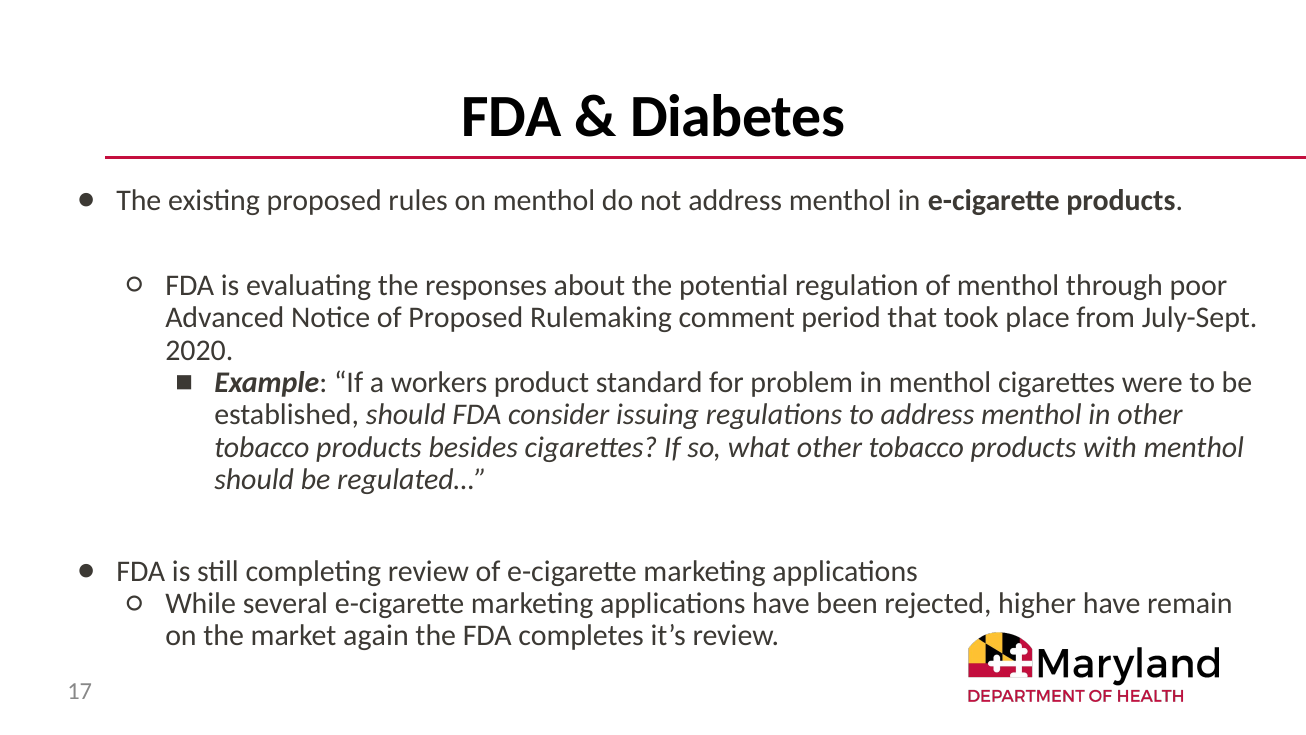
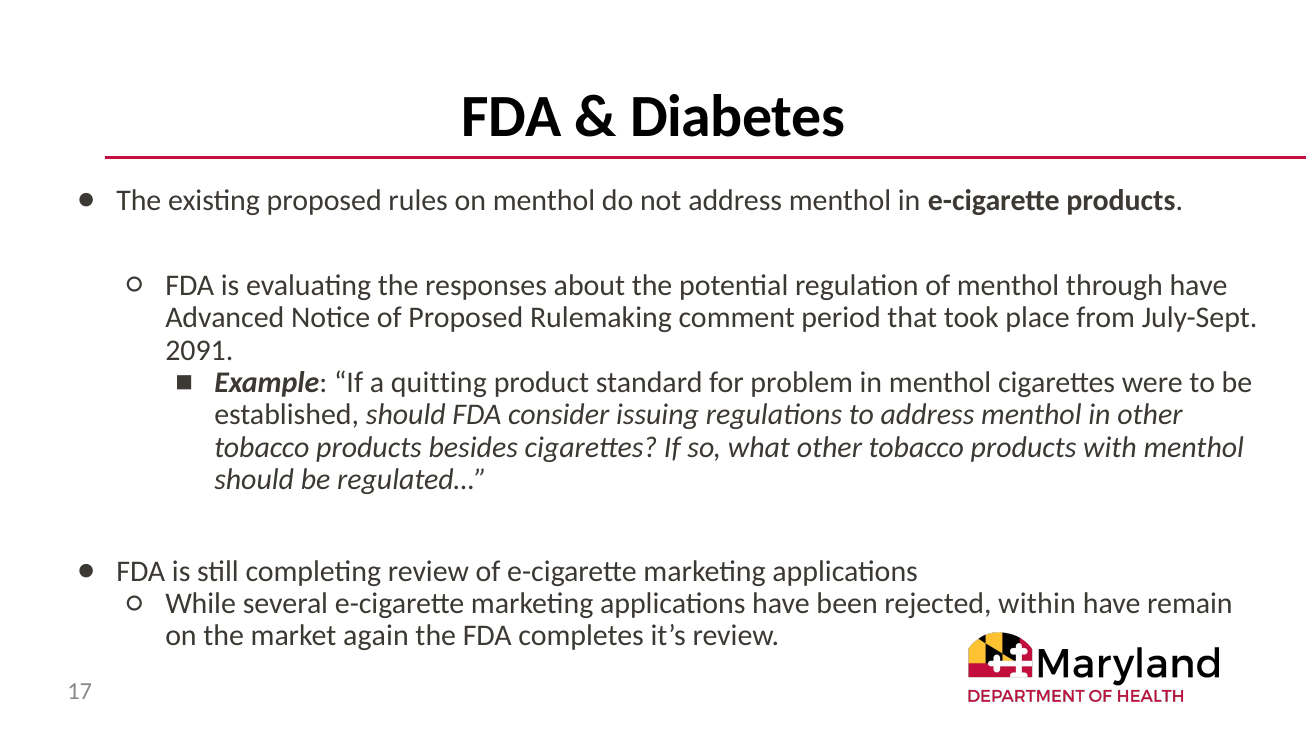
through poor: poor -> have
2020: 2020 -> 2091
workers: workers -> quitting
higher: higher -> within
